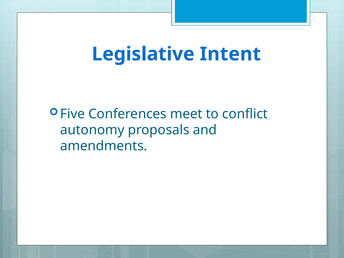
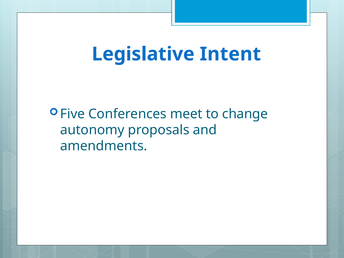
conflict: conflict -> change
